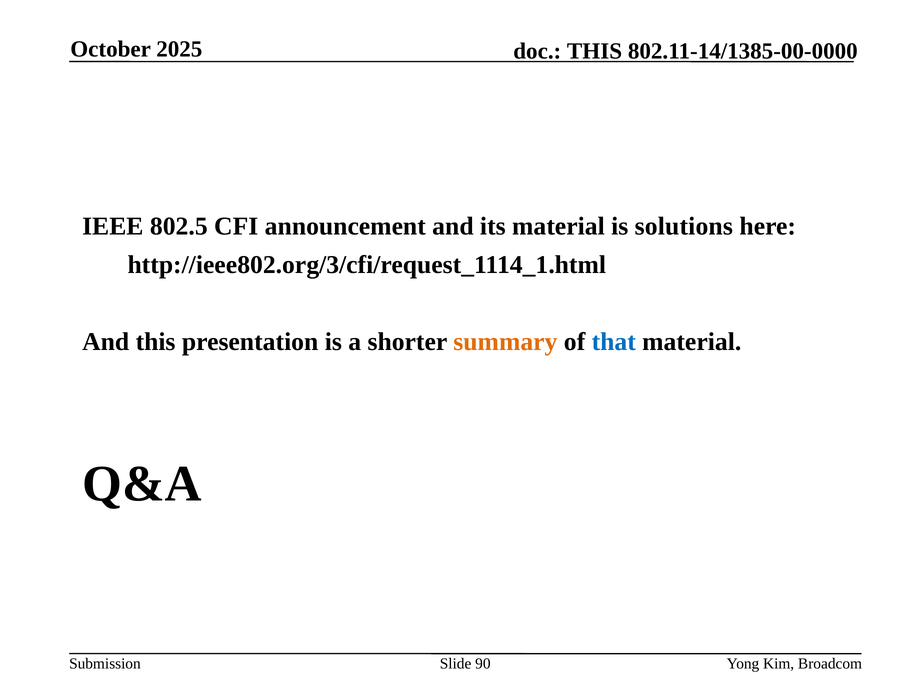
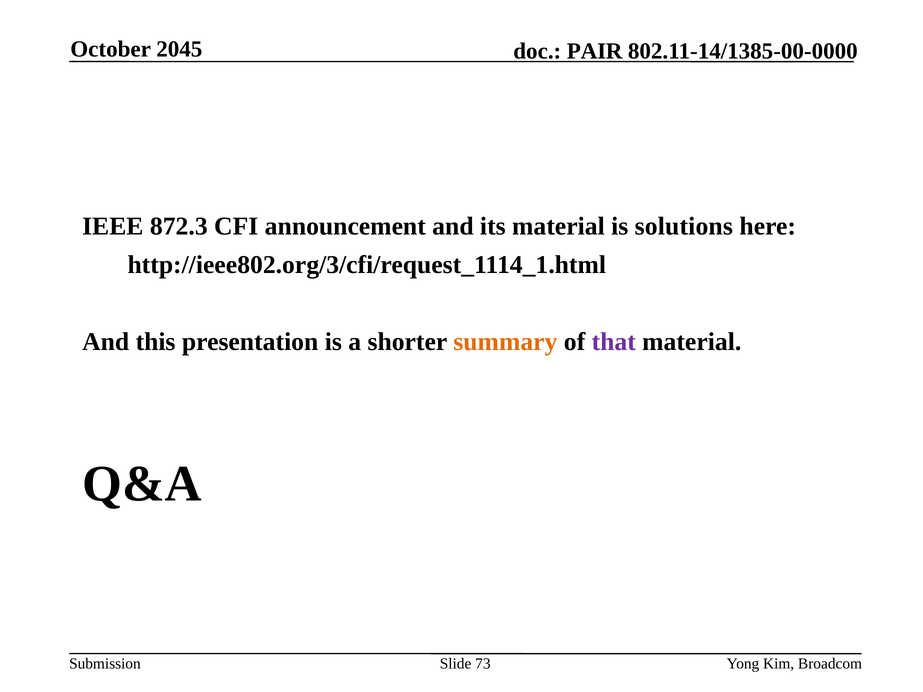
2025: 2025 -> 2045
THIS at (595, 51): THIS -> PAIR
802.5: 802.5 -> 872.3
that colour: blue -> purple
90: 90 -> 73
